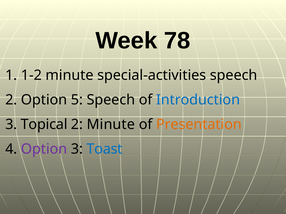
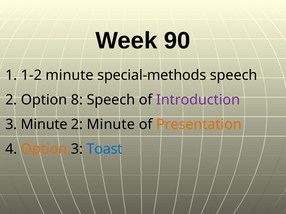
78: 78 -> 90
special-activities: special-activities -> special-methods
5: 5 -> 8
Introduction colour: blue -> purple
3 Topical: Topical -> Minute
Option at (44, 149) colour: purple -> orange
